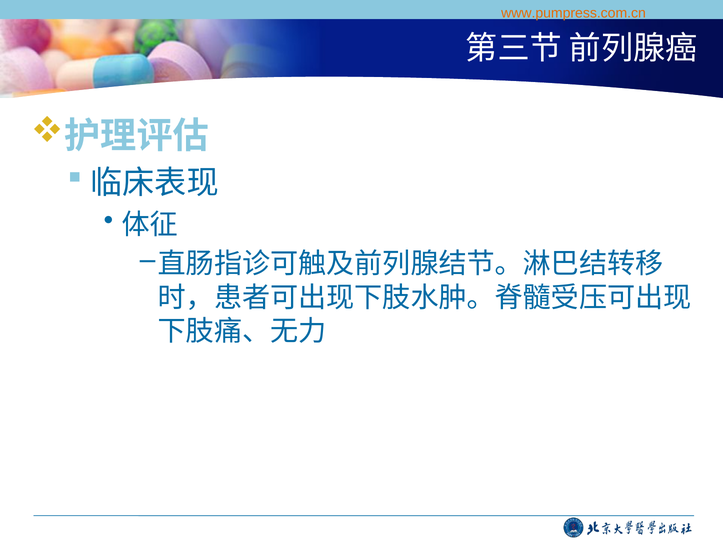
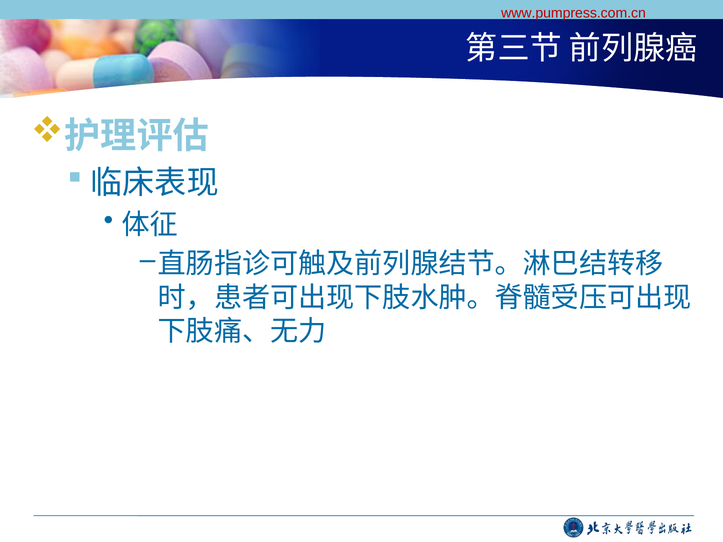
www.pumpress.com.cn colour: orange -> red
